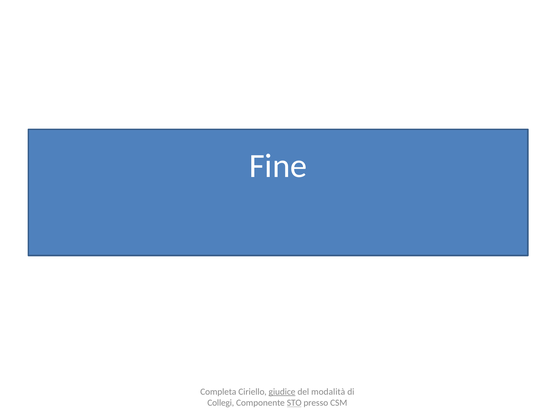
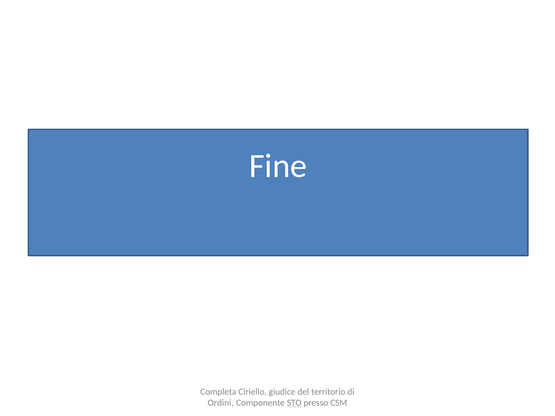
giudice underline: present -> none
modalità: modalità -> territorio
Collegi: Collegi -> Ordini
